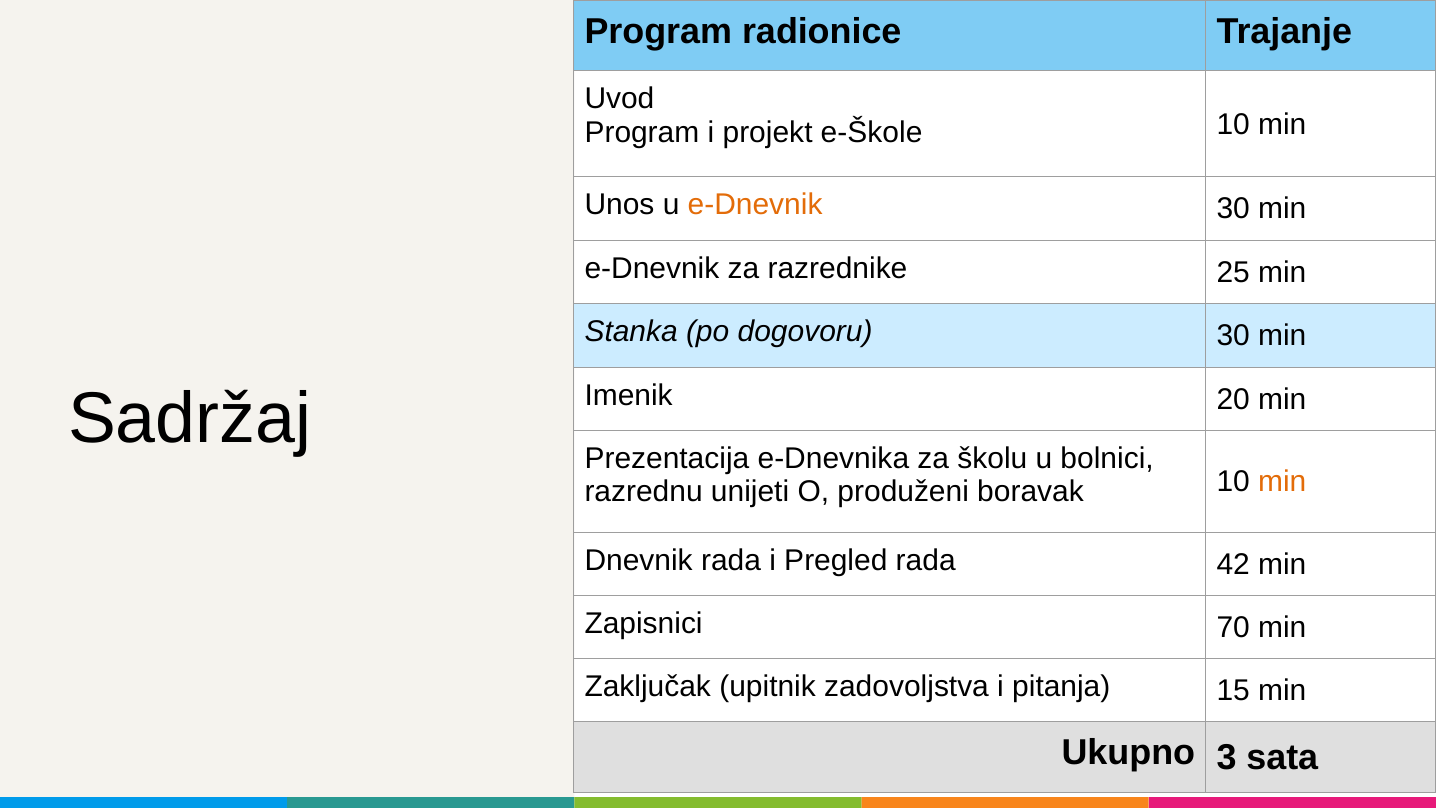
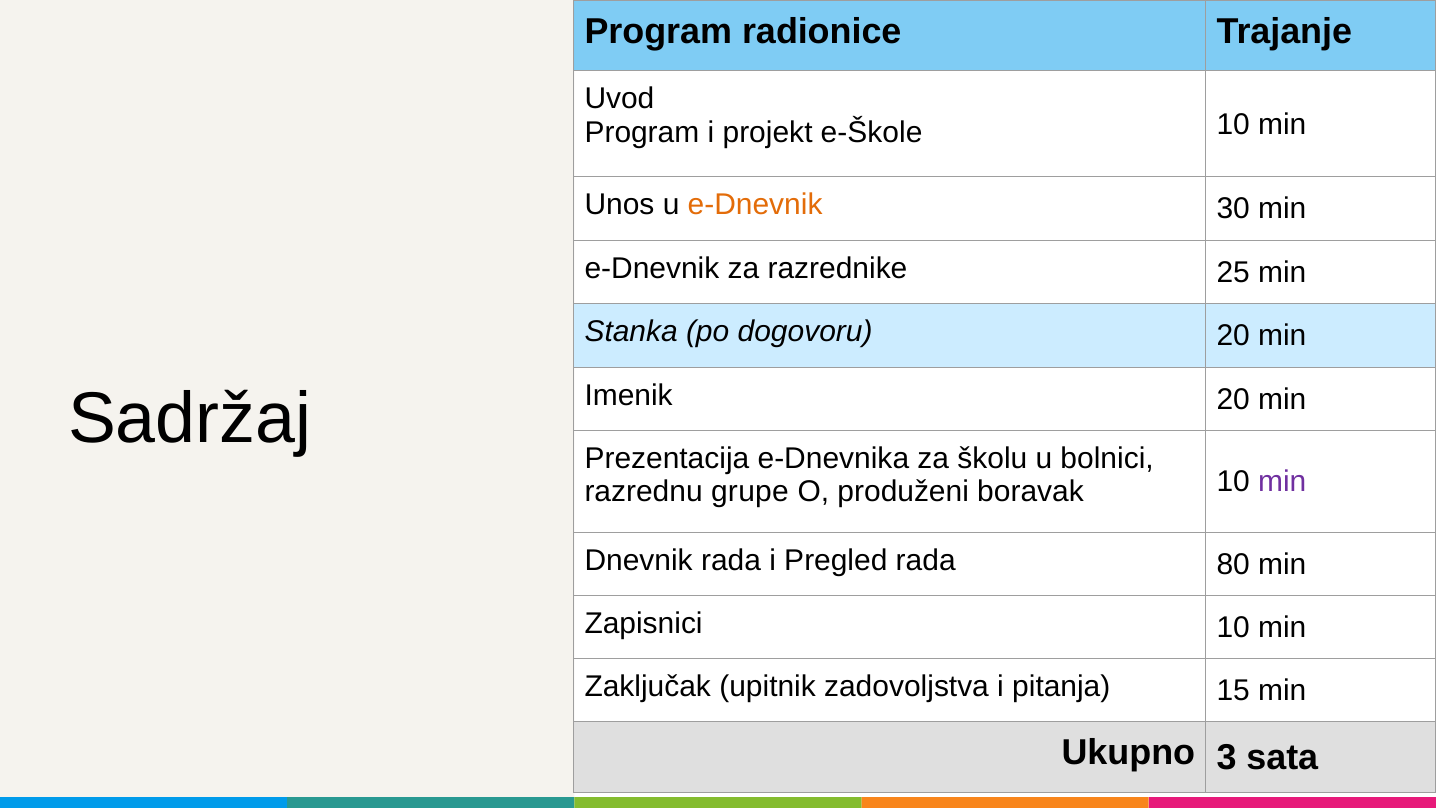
dogovoru 30: 30 -> 20
unijeti: unijeti -> grupe
min at (1282, 482) colour: orange -> purple
42: 42 -> 80
Zapisnici 70: 70 -> 10
